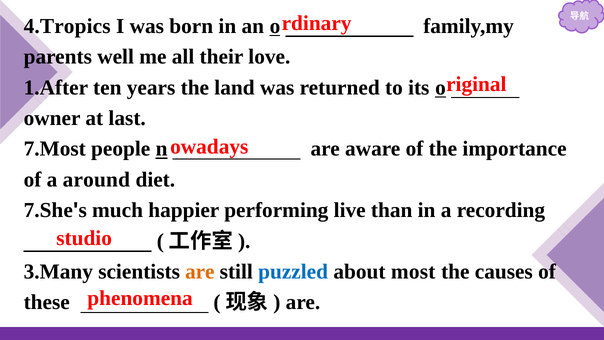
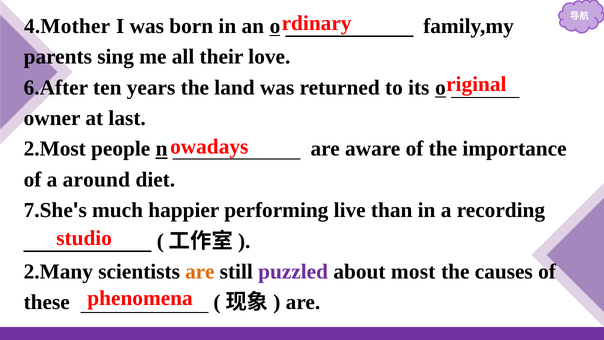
4.Tropics: 4.Tropics -> 4.Mother
well: well -> sing
1.After: 1.After -> 6.After
7.Most: 7.Most -> 2.Most
3.Many: 3.Many -> 2.Many
puzzled colour: blue -> purple
